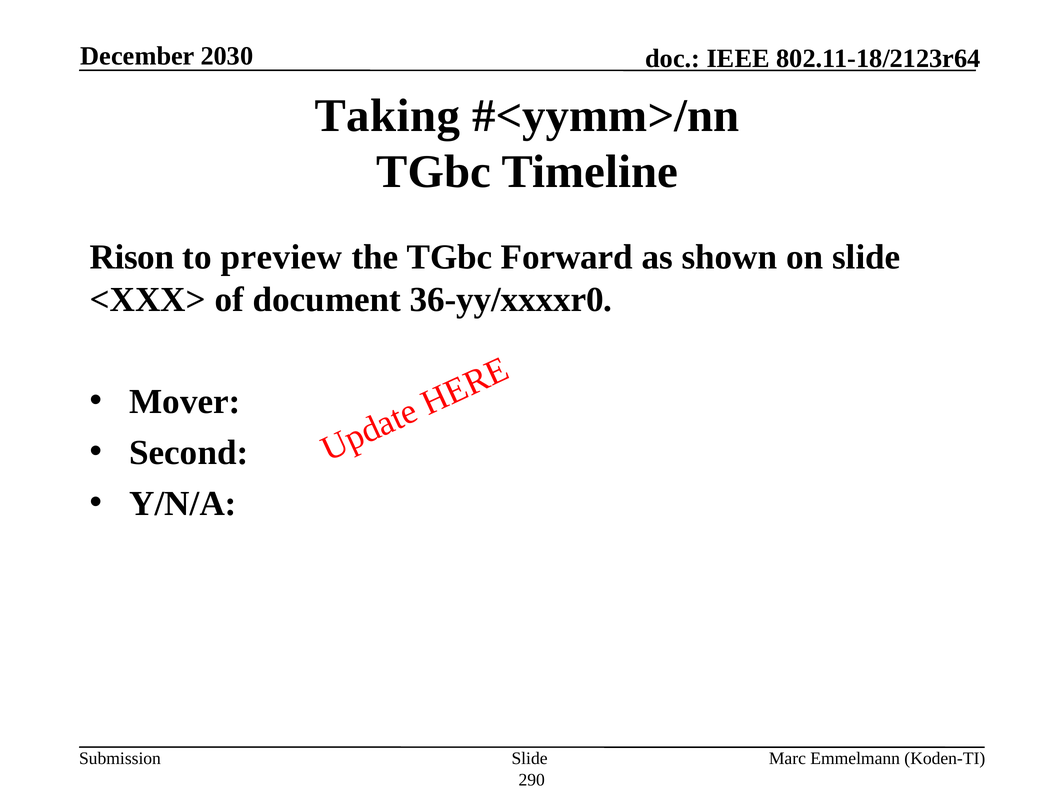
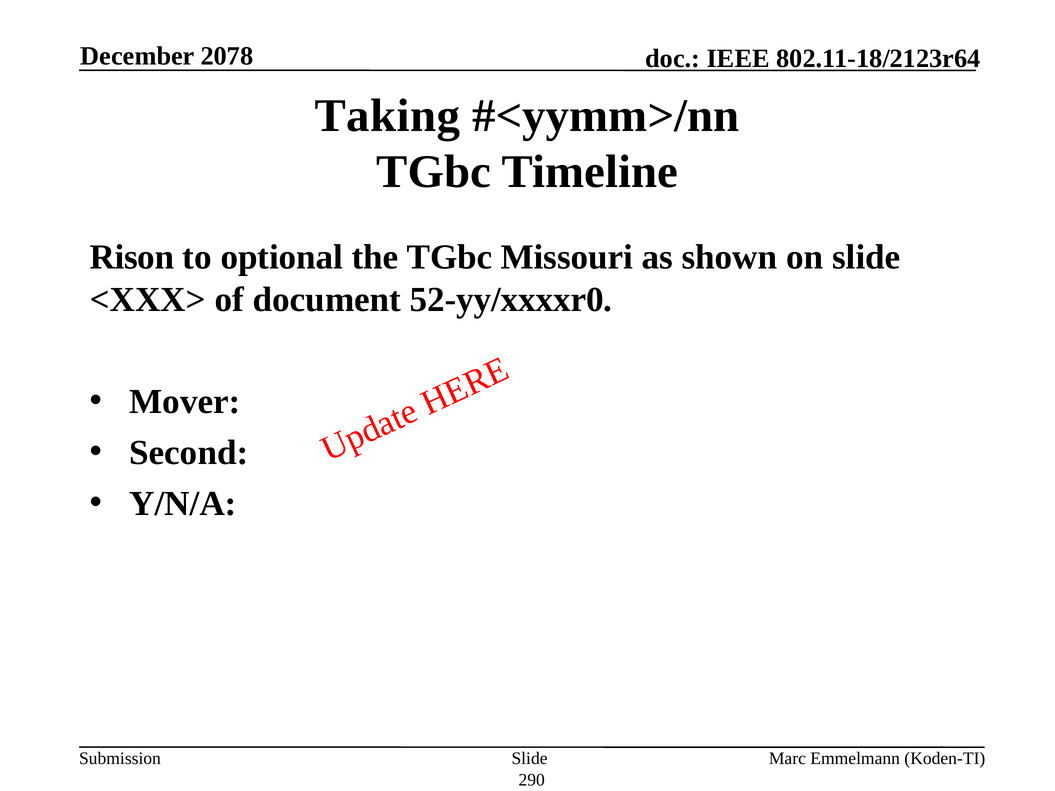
2030: 2030 -> 2078
preview: preview -> optional
Forward: Forward -> Missouri
36-yy/xxxxr0: 36-yy/xxxxr0 -> 52-yy/xxxxr0
